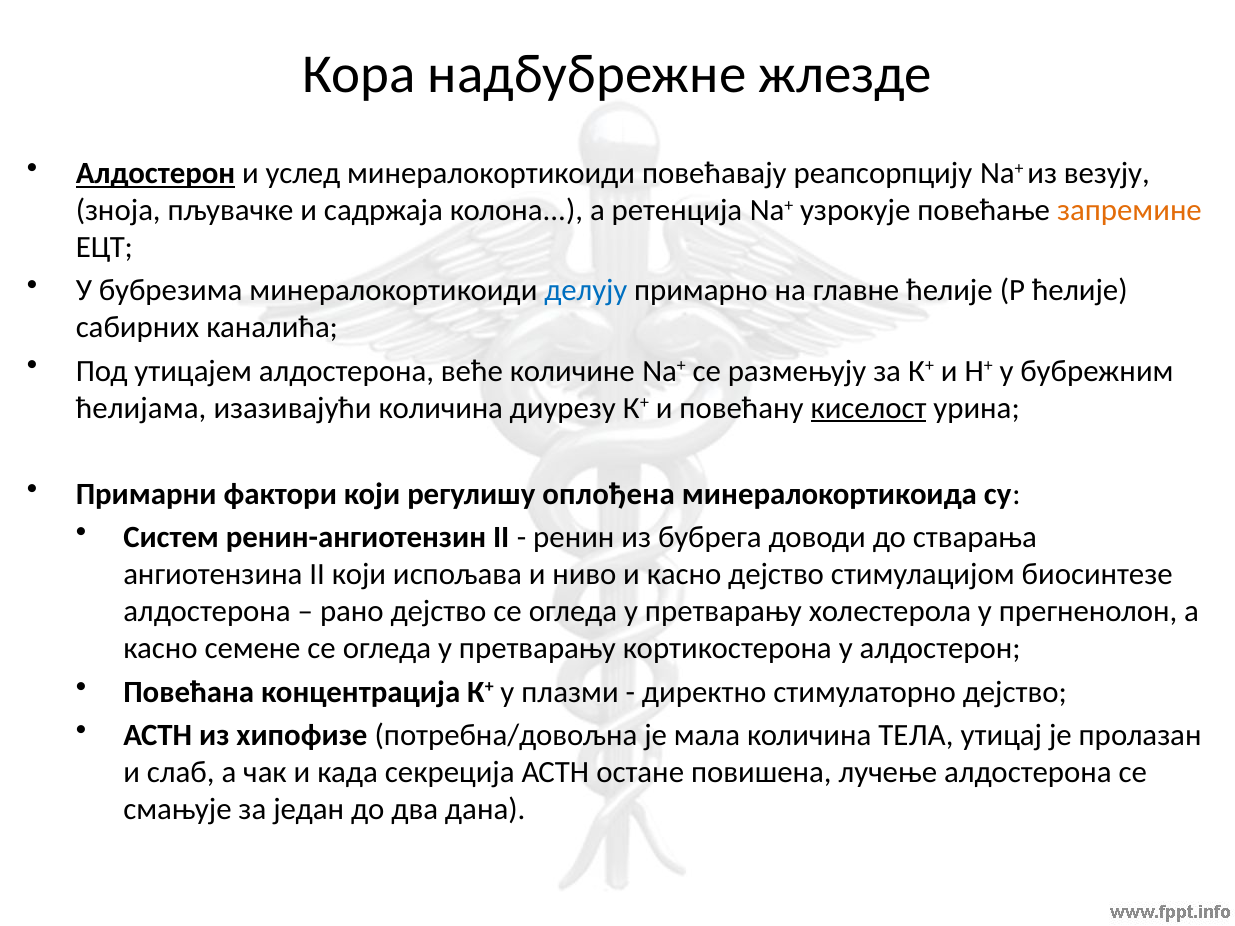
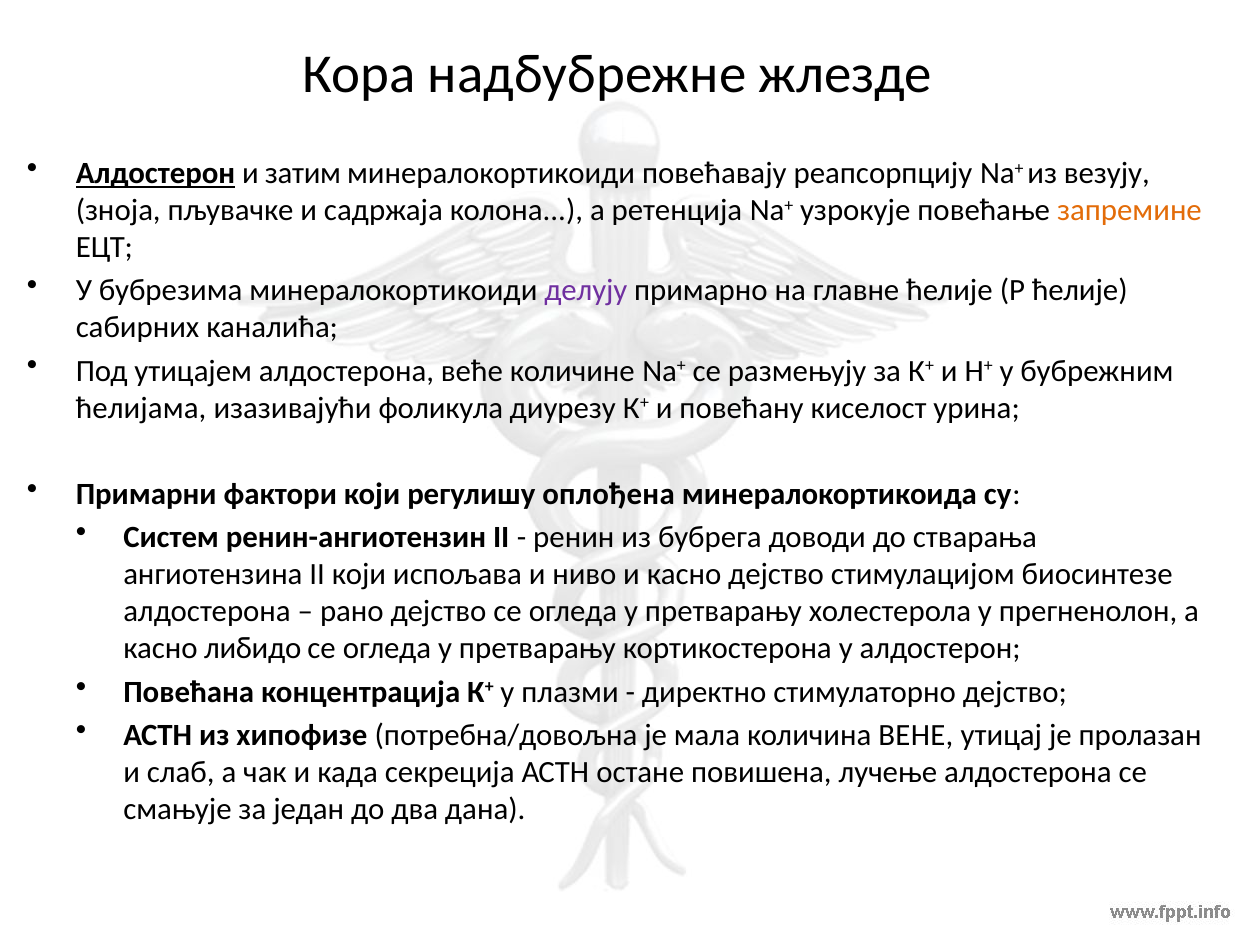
услед: услед -> затим
делују colour: blue -> purple
изазивајући количина: количина -> фоликула
киселост underline: present -> none
семене: семене -> либидо
ТЕЛА: ТЕЛА -> ВЕНЕ
